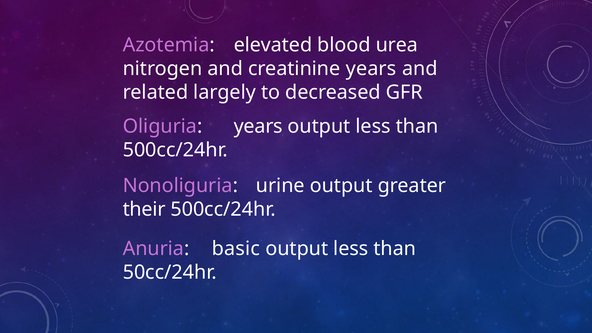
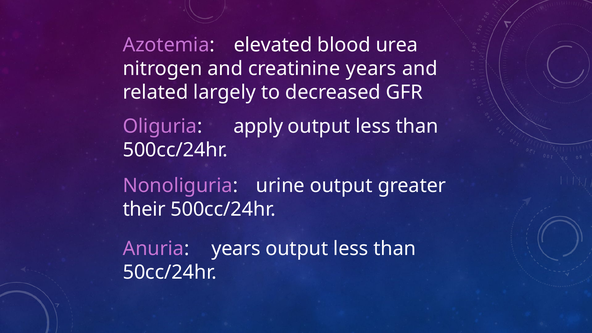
Oliguria years: years -> apply
Anuria basic: basic -> years
